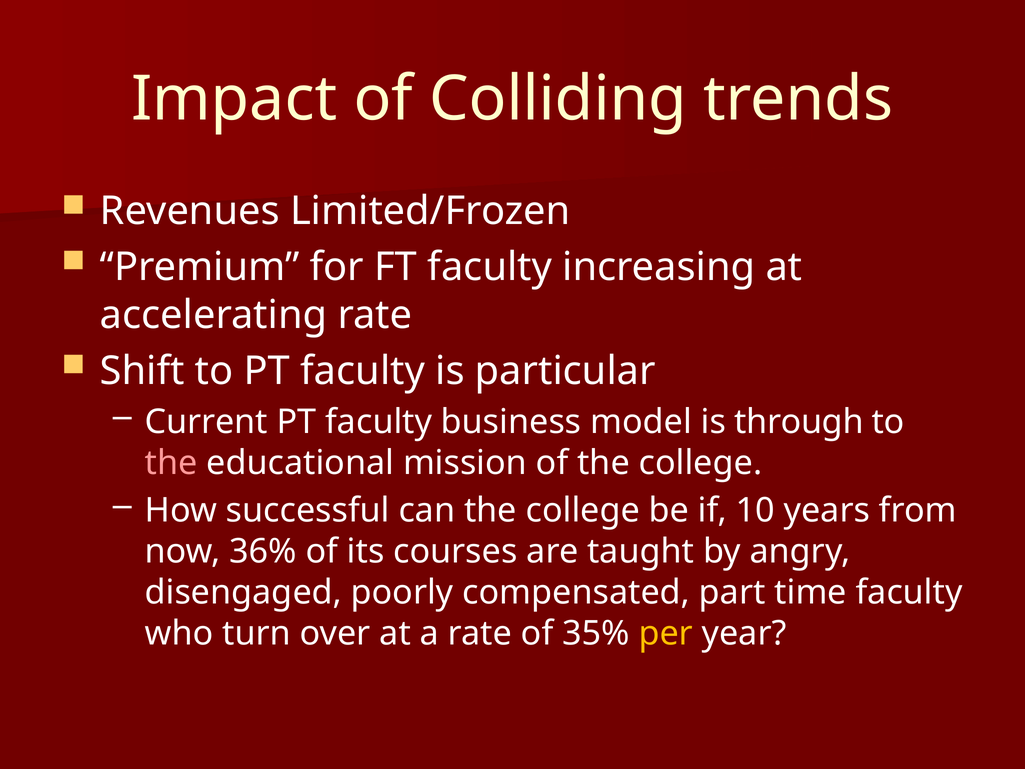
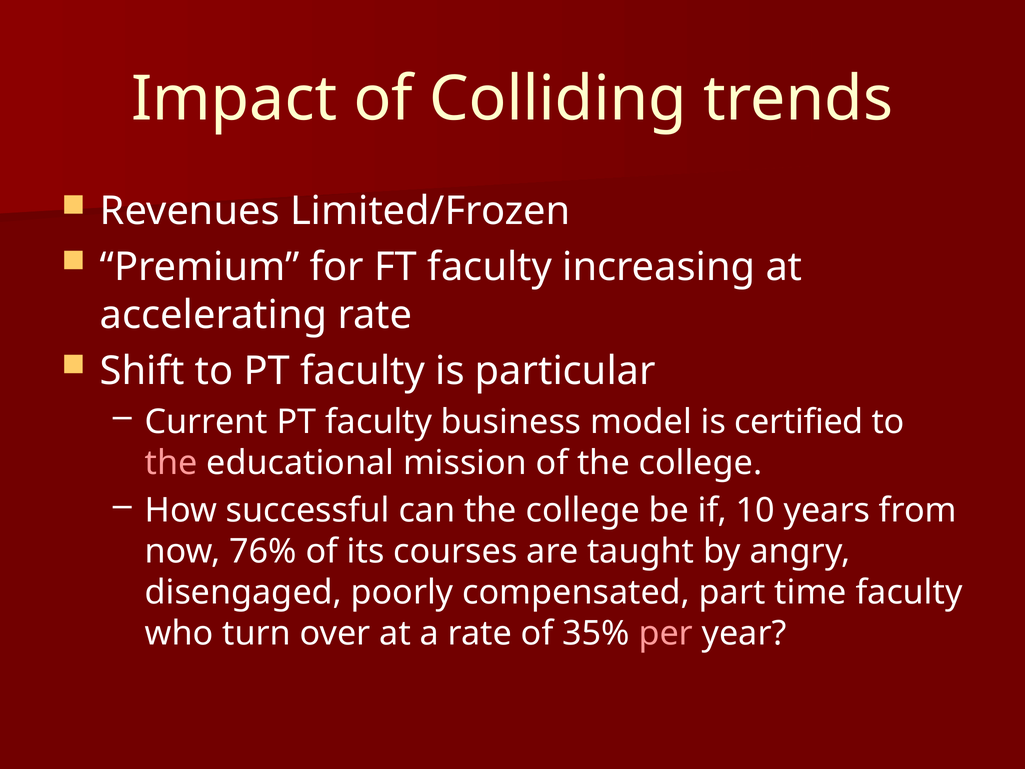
through: through -> certified
36%: 36% -> 76%
per colour: yellow -> pink
